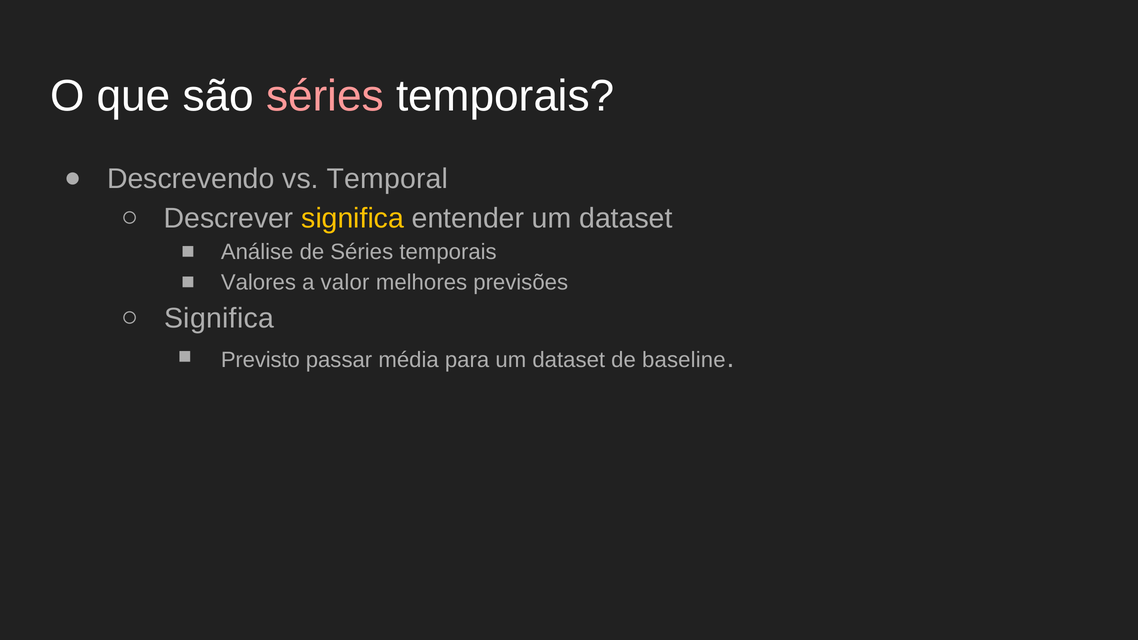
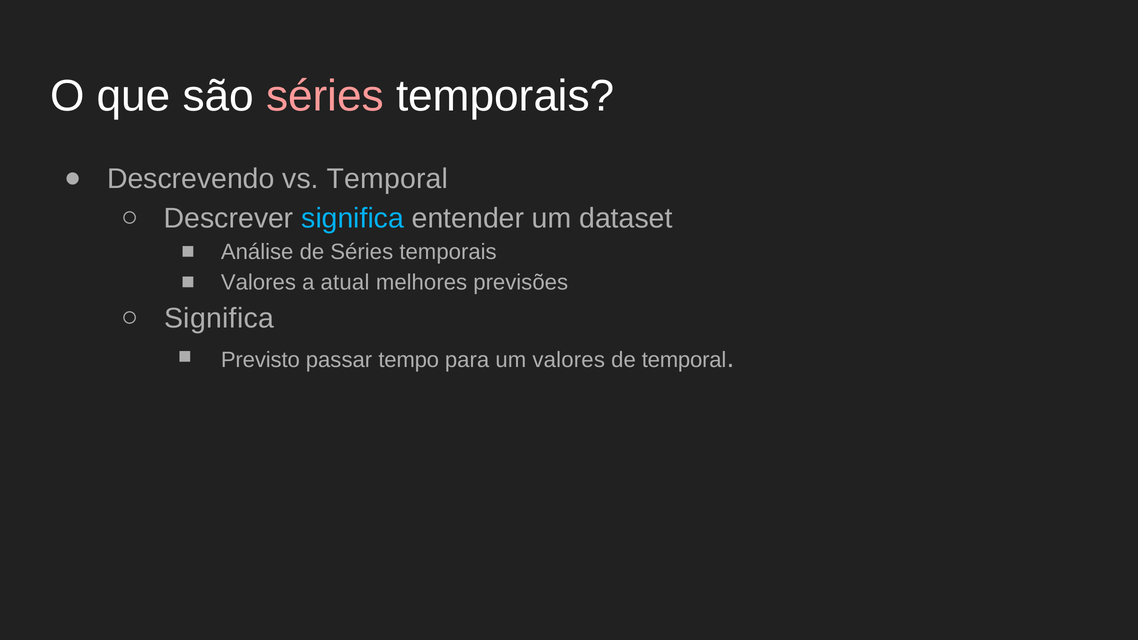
significa at (353, 218) colour: yellow -> light blue
valor: valor -> atual
média: média -> tempo
para um dataset: dataset -> valores
de baseline: baseline -> temporal
